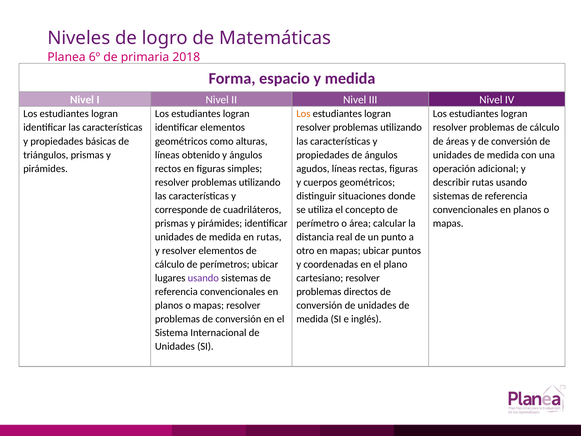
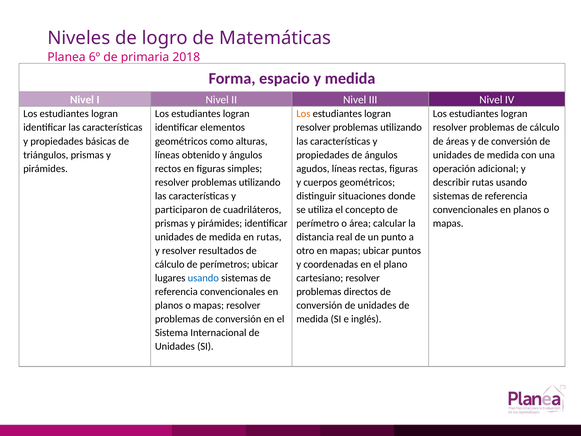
corresponde: corresponde -> participaron
resolver elementos: elementos -> resultados
usando at (203, 278) colour: purple -> blue
